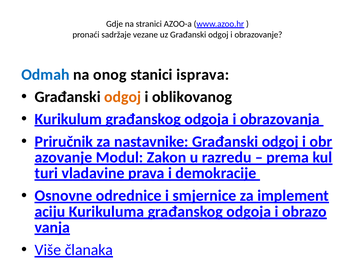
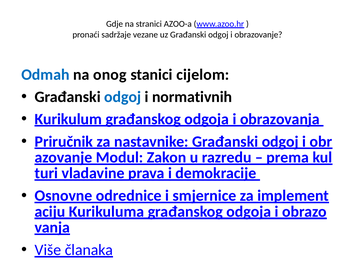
isprava: isprava -> cijelom
odgoj at (123, 97) colour: orange -> blue
oblikovanog: oblikovanog -> normativnih
